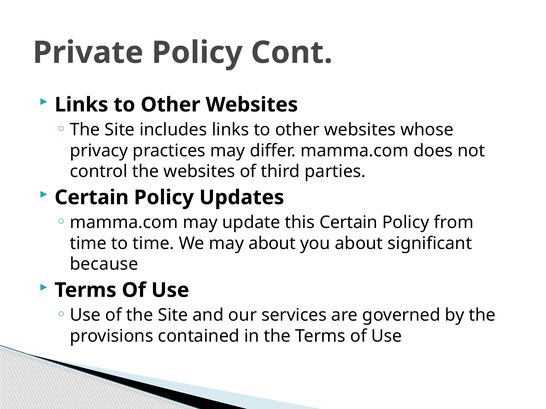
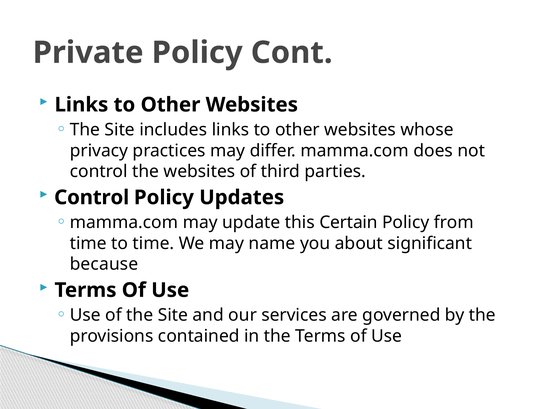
Certain at (92, 198): Certain -> Control
may about: about -> name
